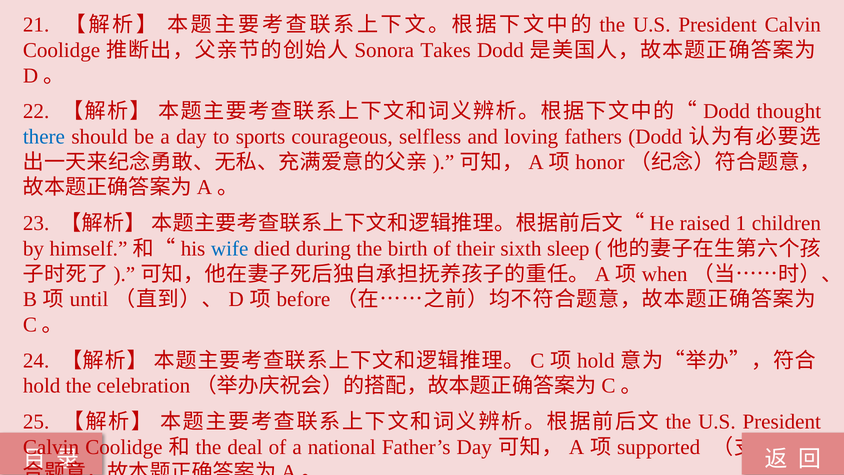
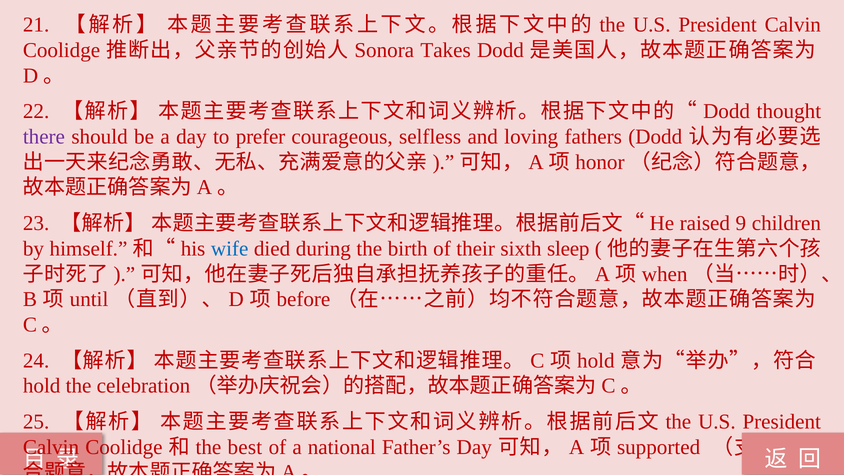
there colour: blue -> purple
sports: sports -> prefer
1: 1 -> 9
deal: deal -> best
